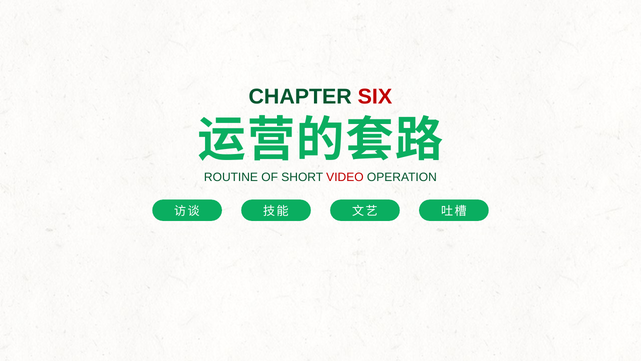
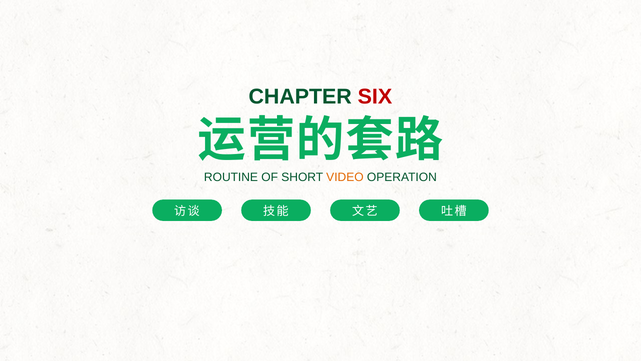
VIDEO colour: red -> orange
